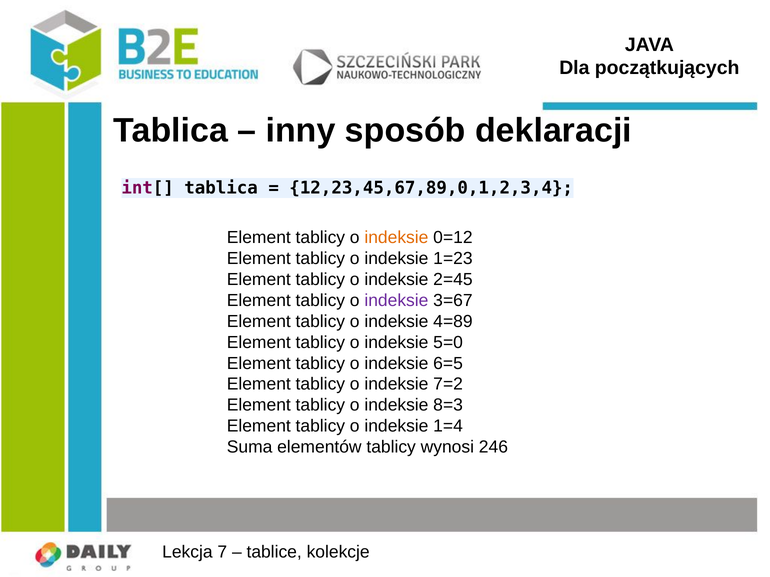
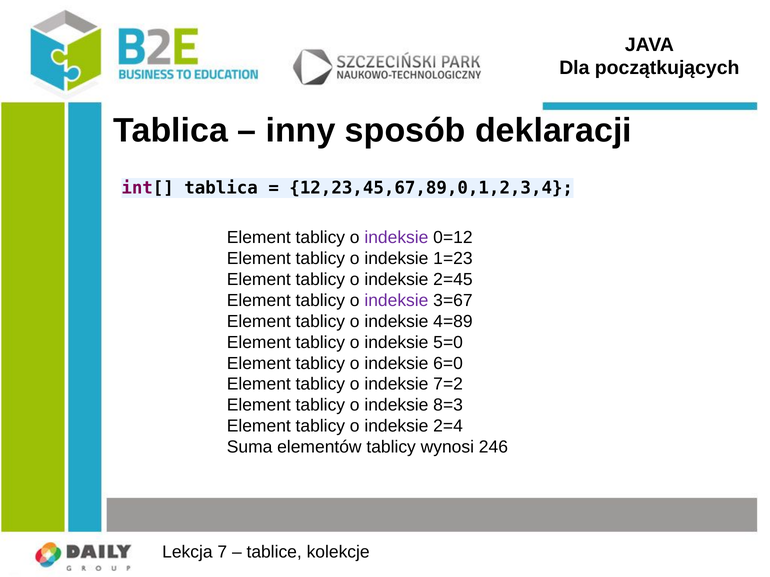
indeksie at (396, 238) colour: orange -> purple
6=5: 6=5 -> 6=0
1=4: 1=4 -> 2=4
